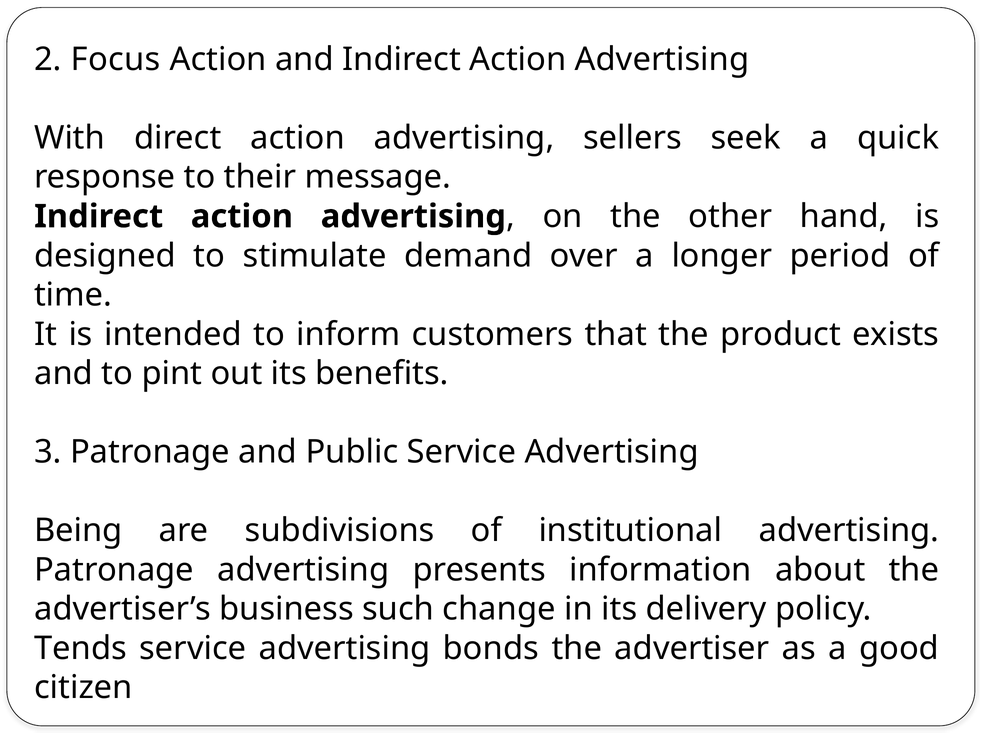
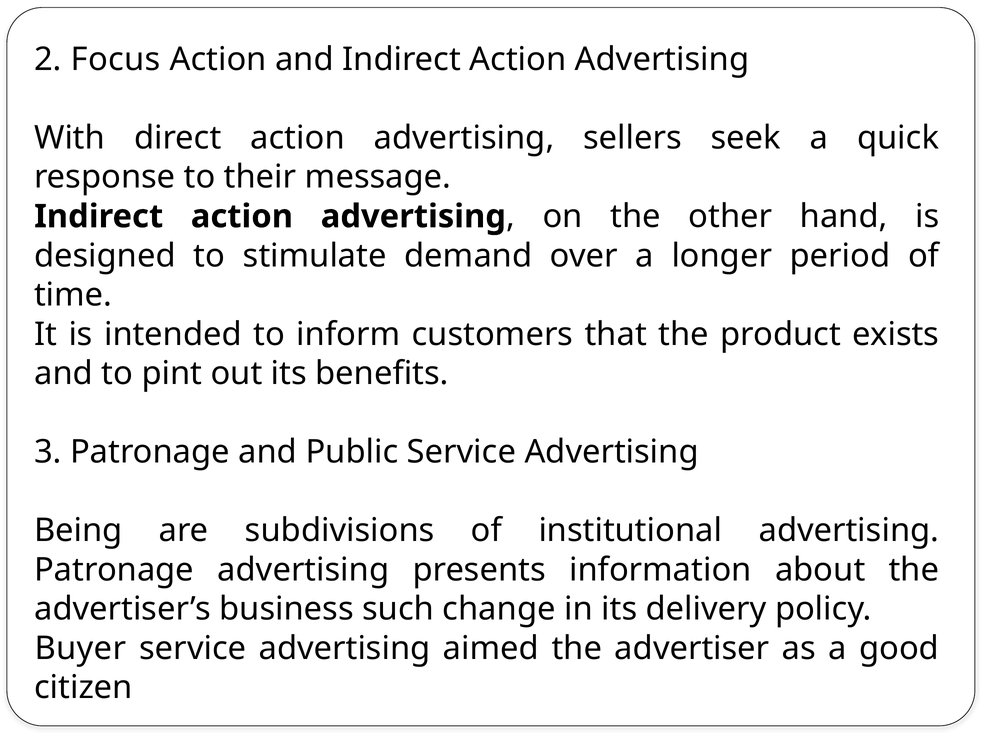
Tends: Tends -> Buyer
bonds: bonds -> aimed
